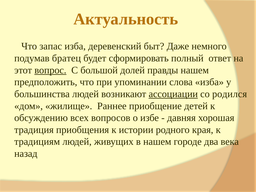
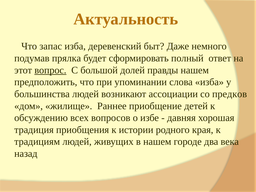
братец: братец -> прялка
ассоциации underline: present -> none
родился: родился -> предков
